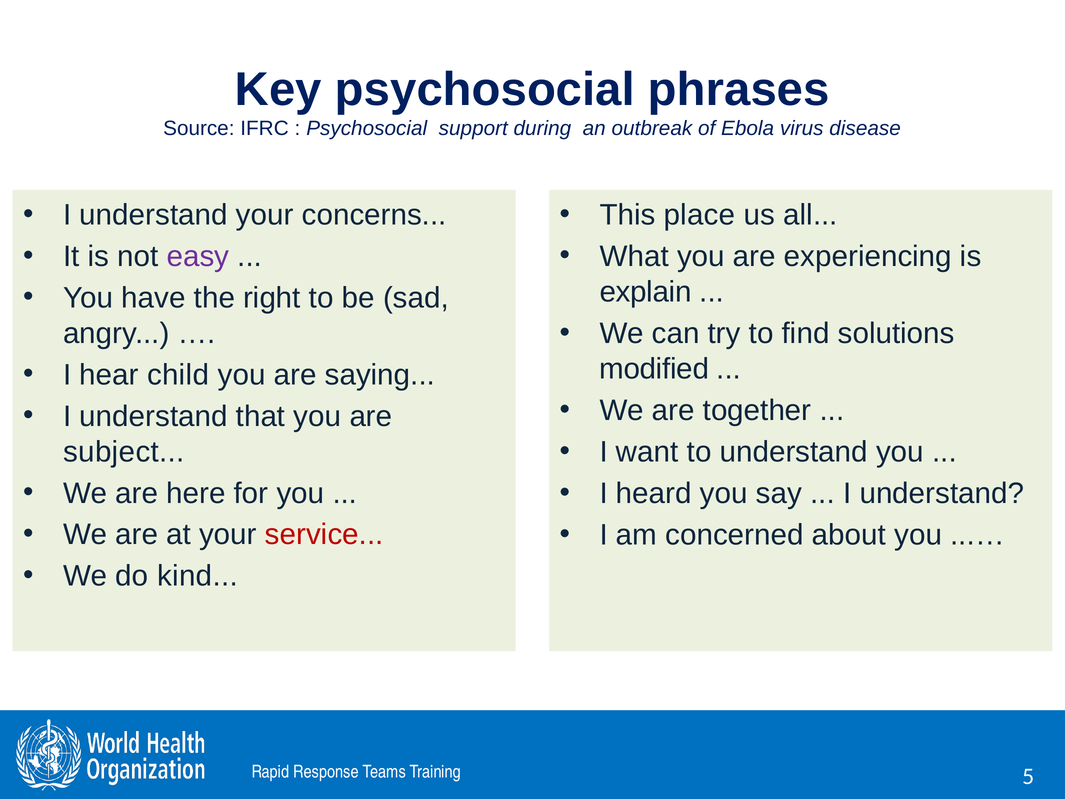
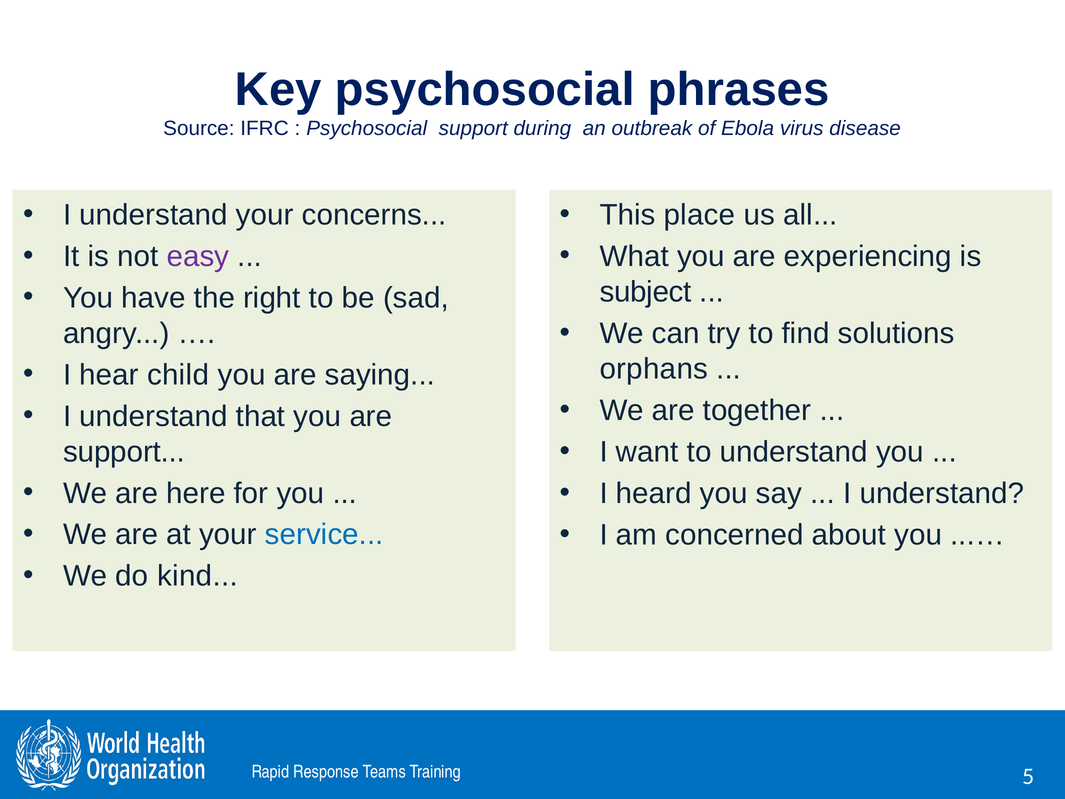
explain: explain -> subject
modified: modified -> orphans
subject at (124, 452): subject -> support
service colour: red -> blue
